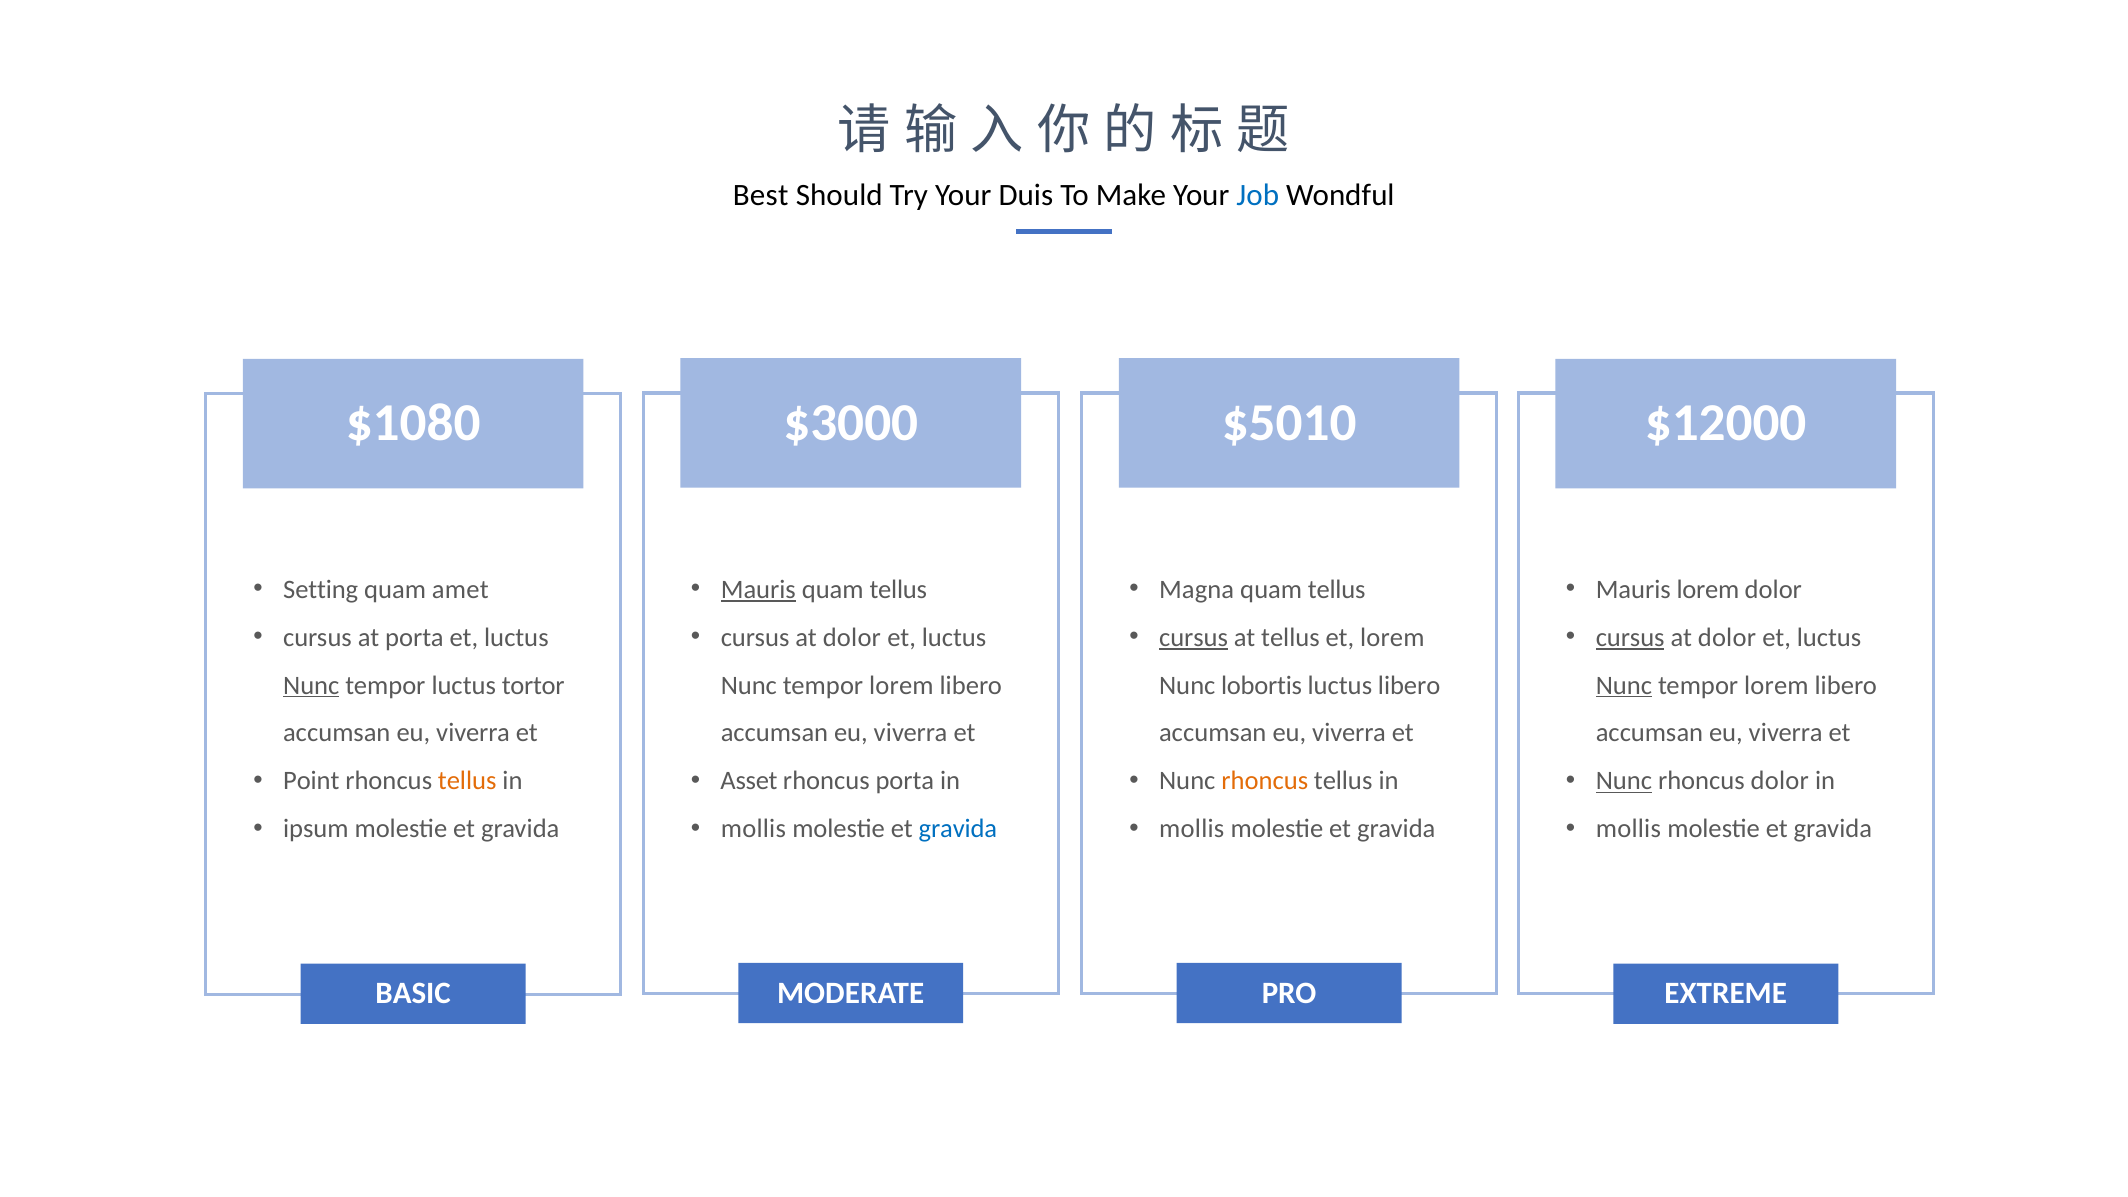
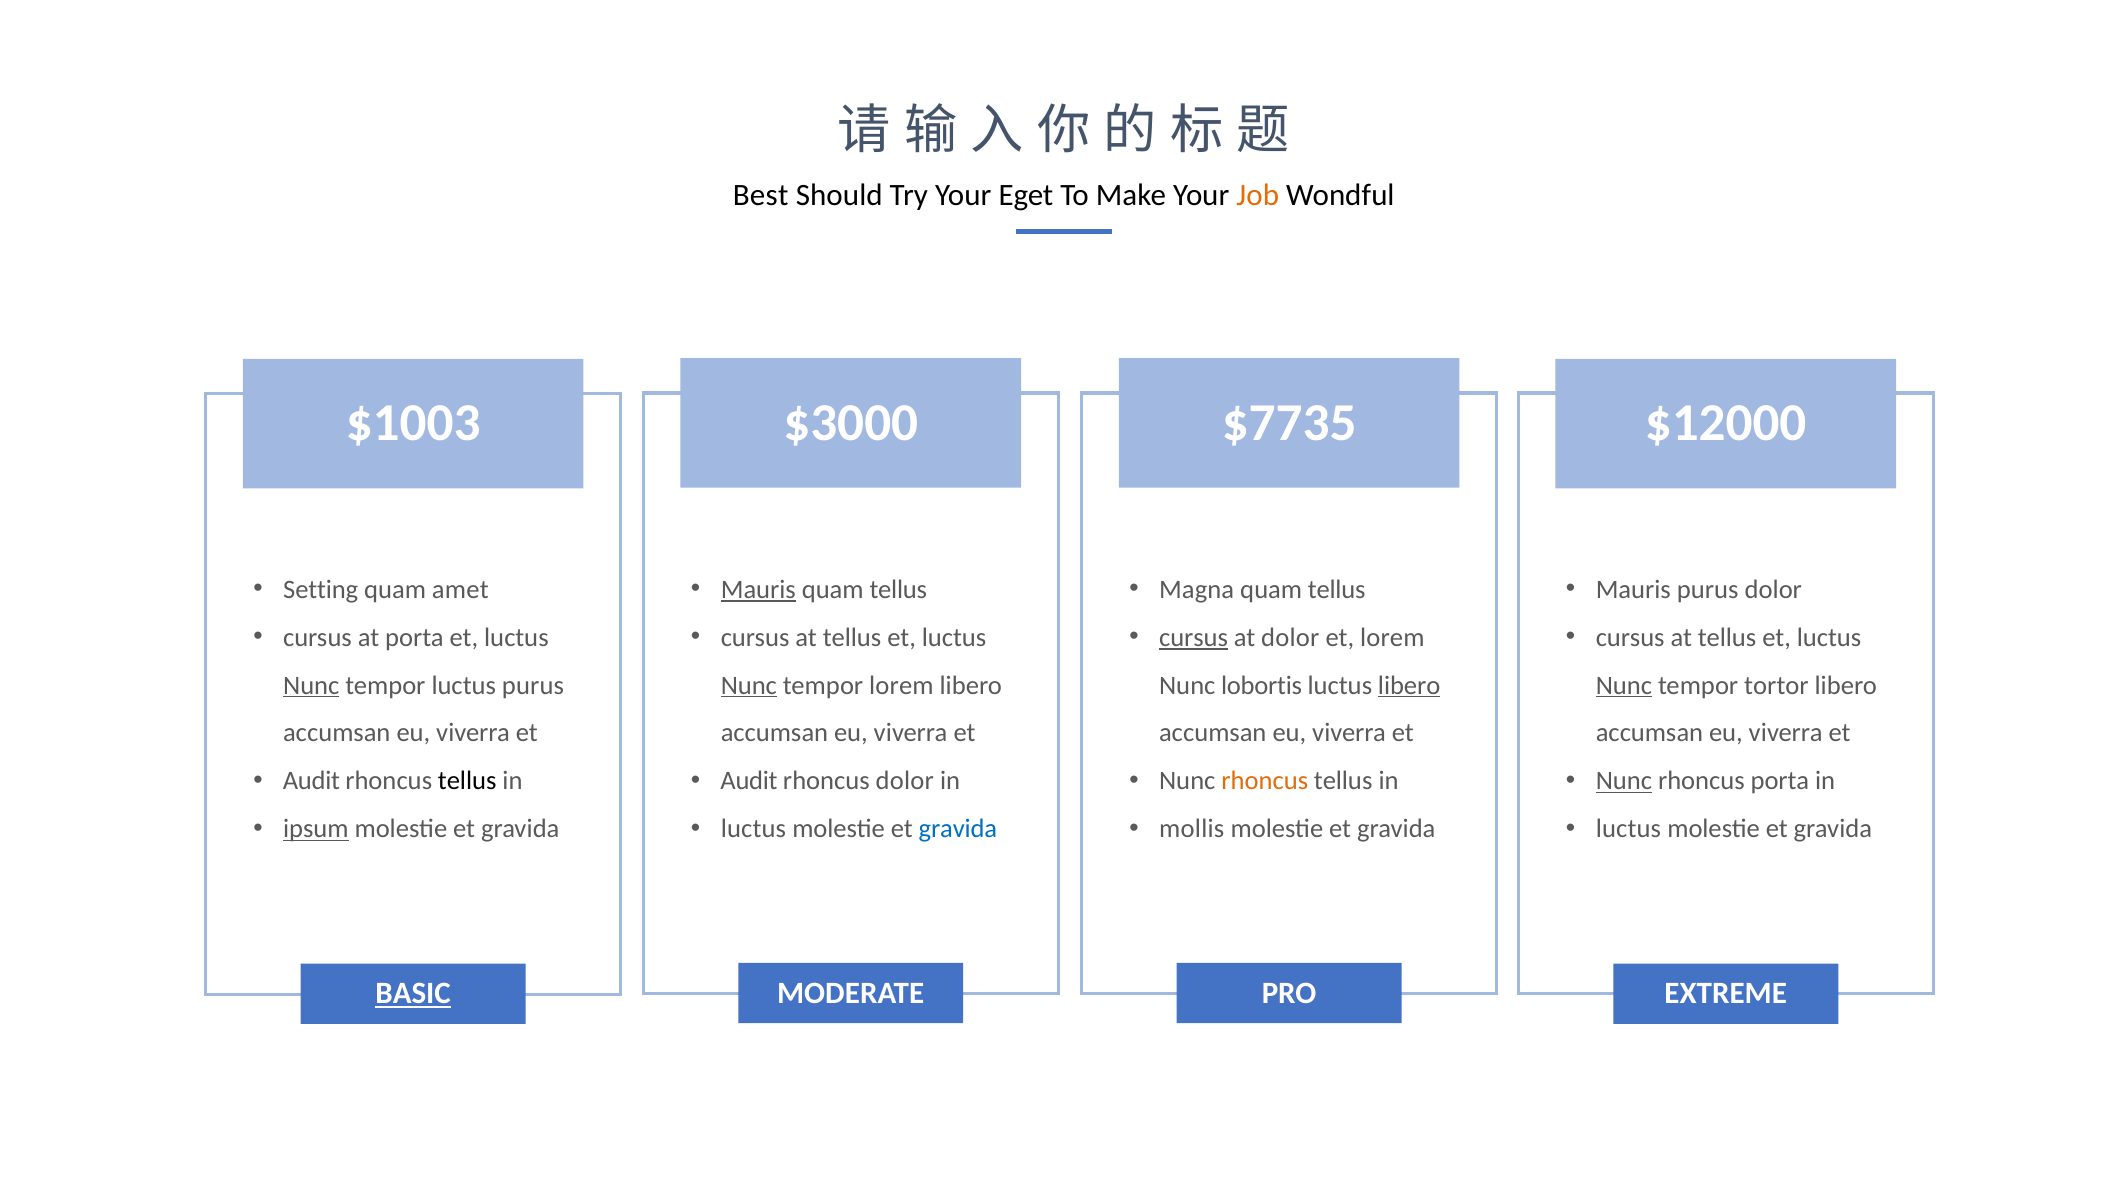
Duis: Duis -> Eget
Job colour: blue -> orange
$1080: $1080 -> $1003
$5010: $5010 -> $7735
Mauris lorem: lorem -> purus
dolor at (852, 637): dolor -> tellus
at tellus: tellus -> dolor
cursus at (1630, 637) underline: present -> none
dolor at (1727, 637): dolor -> tellus
luctus tortor: tortor -> purus
Nunc at (749, 685) underline: none -> present
libero at (1409, 685) underline: none -> present
lorem at (1776, 685): lorem -> tortor
Point at (311, 781): Point -> Audit
tellus at (467, 781) colour: orange -> black
Asset at (749, 781): Asset -> Audit
rhoncus porta: porta -> dolor
rhoncus dolor: dolor -> porta
ipsum underline: none -> present
mollis at (753, 829): mollis -> luctus
mollis at (1628, 829): mollis -> luctus
BASIC underline: none -> present
